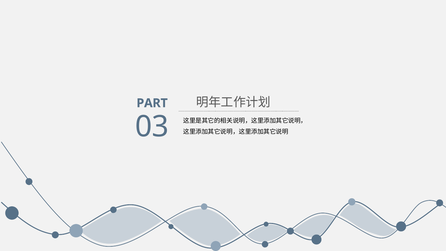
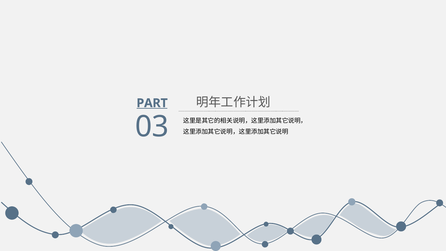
PART underline: none -> present
